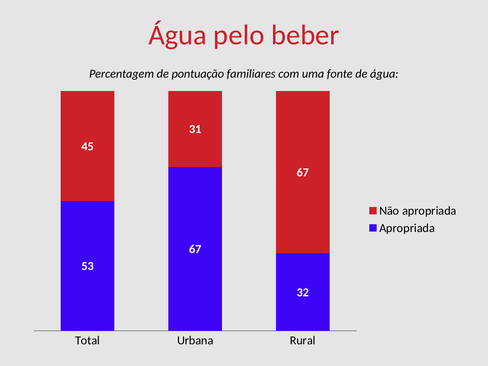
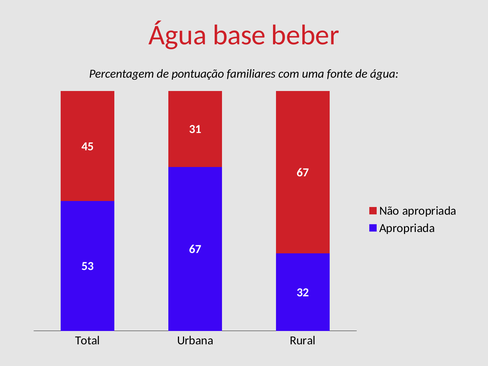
pelo: pelo -> base
